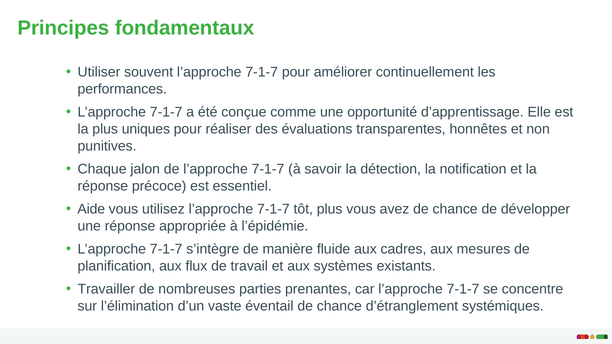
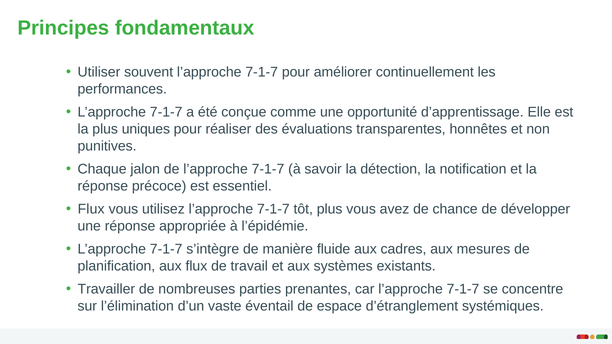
Aide at (91, 209): Aide -> Flux
éventail de chance: chance -> espace
